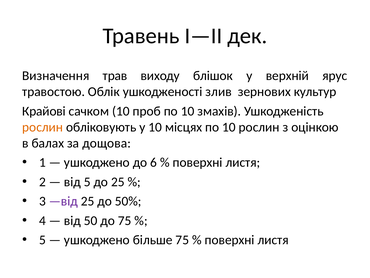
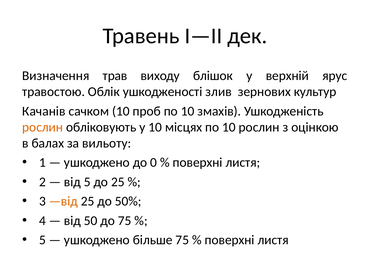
Крайові: Крайові -> Качанів
дощова: дощова -> вильоту
6: 6 -> 0
—від colour: purple -> orange
